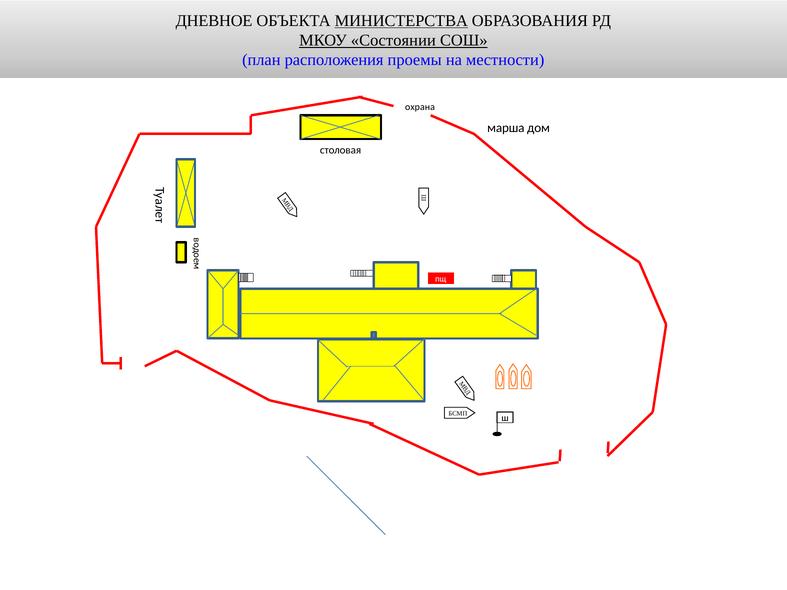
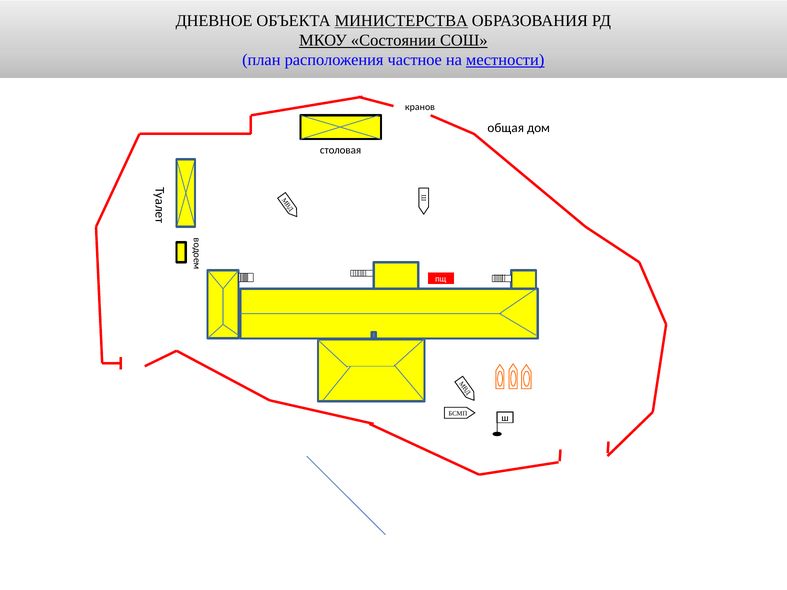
проемы: проемы -> частное
местности underline: none -> present
охрана: охрана -> кранов
марша: марша -> общая
